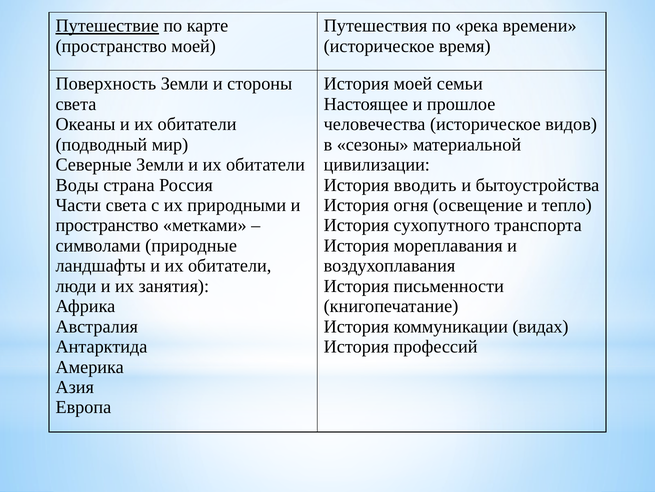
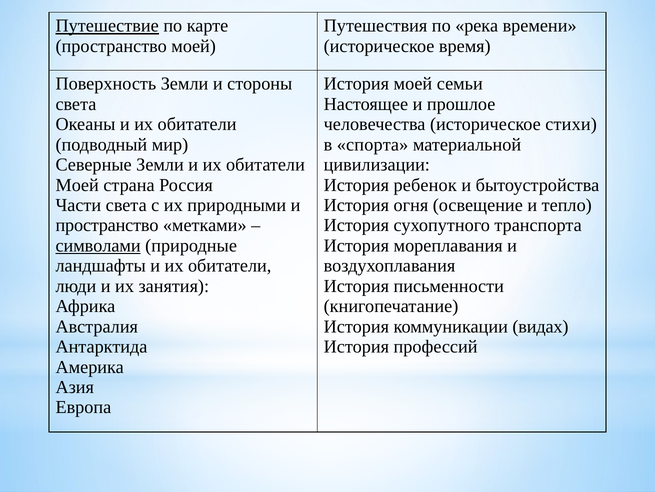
видов: видов -> стихи
сезоны: сезоны -> спорта
Воды at (77, 185): Воды -> Моей
вводить: вводить -> ребенок
символами underline: none -> present
